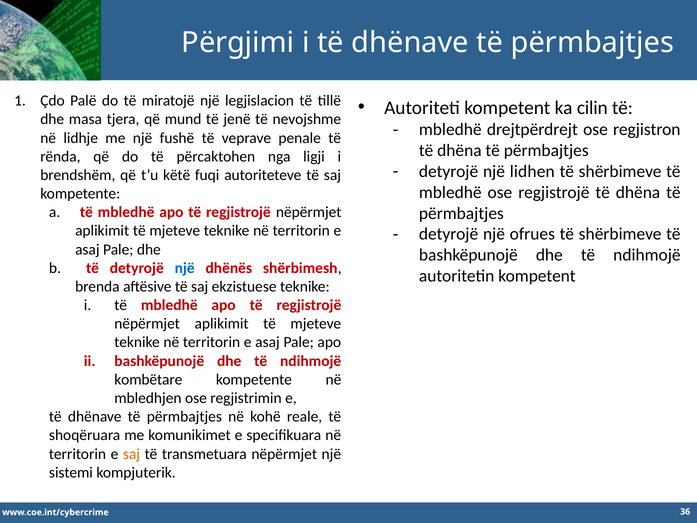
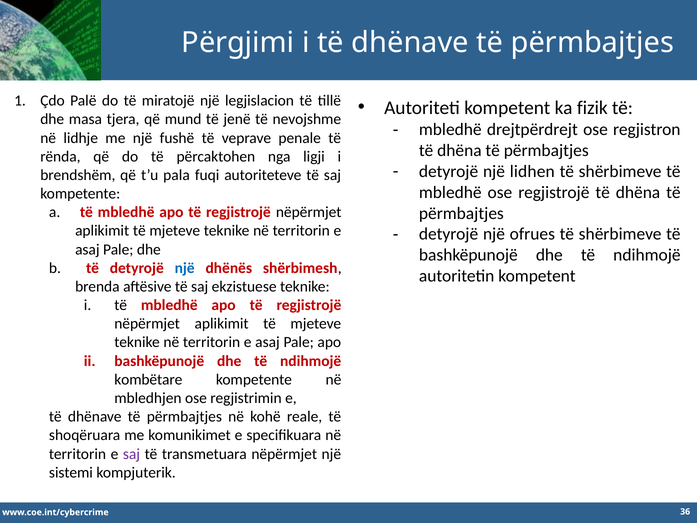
cilin: cilin -> fizik
këtë: këtë -> pala
saj at (132, 454) colour: orange -> purple
